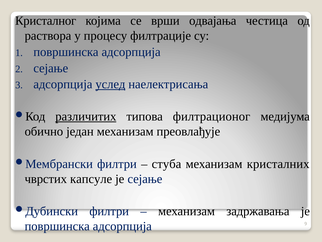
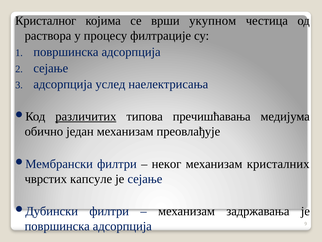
одвајања: одвајања -> укупном
услед underline: present -> none
филтрационог: филтрационог -> пречишћавања
стуба: стуба -> неког
